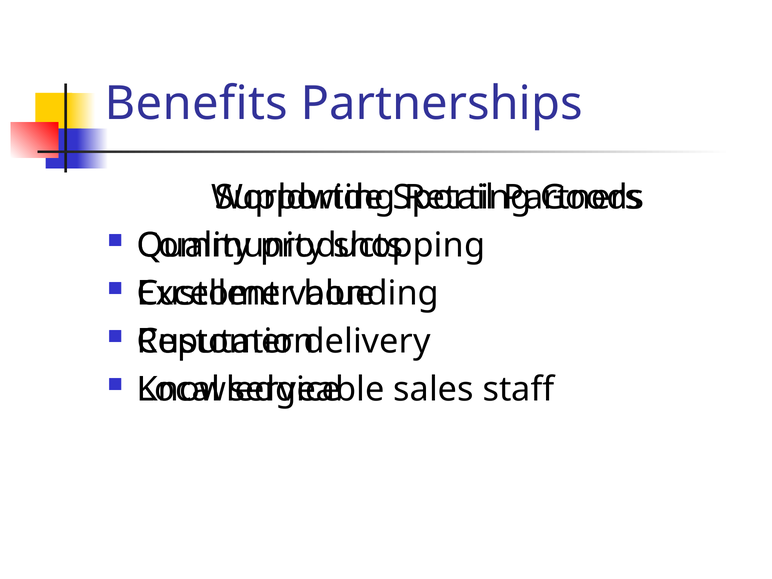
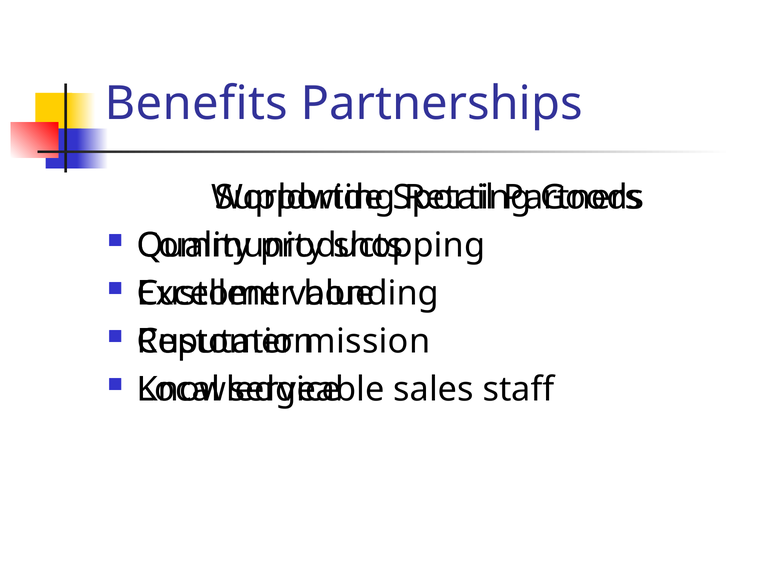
delivery: delivery -> mission
